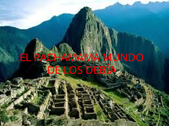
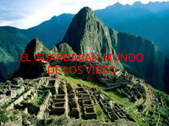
PACHAMAMA: PACHAMAMA -> GUARDABAN
DEBÍA: DEBÍA -> VIDEO
